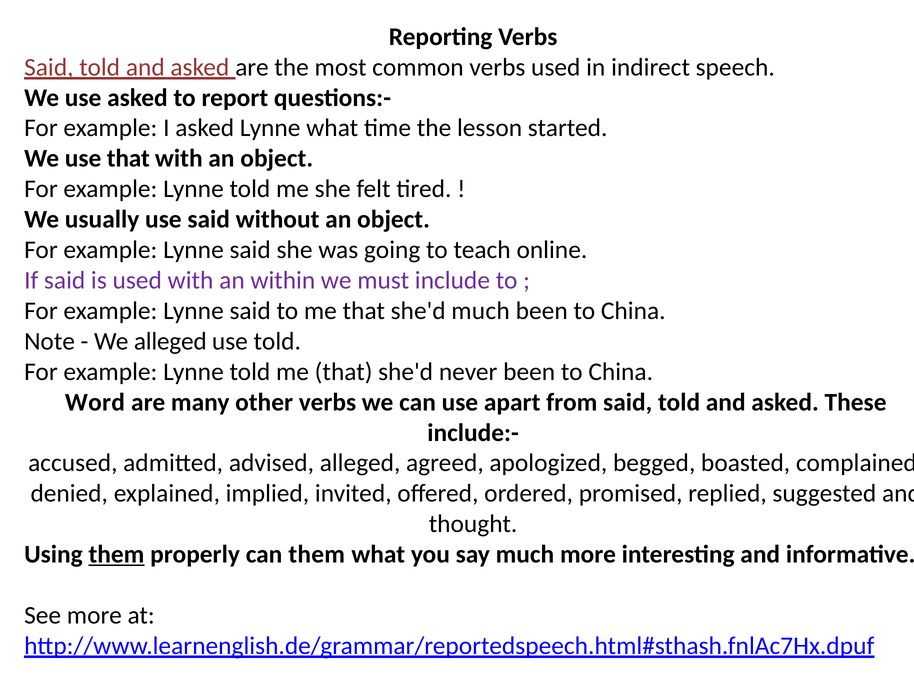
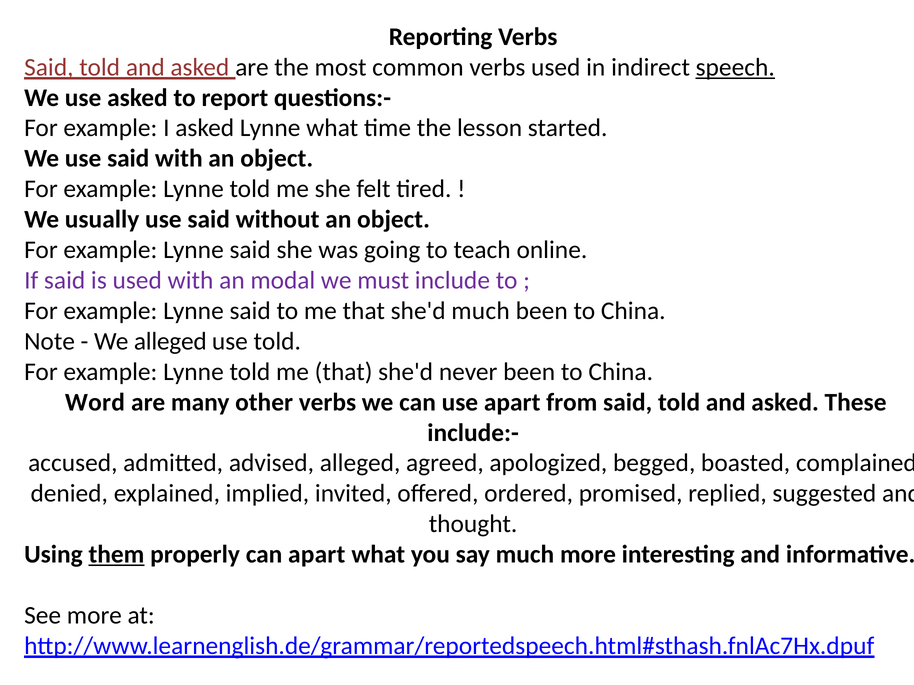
speech underline: none -> present
We use that: that -> said
within: within -> modal
can them: them -> apart
